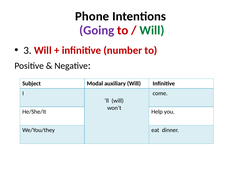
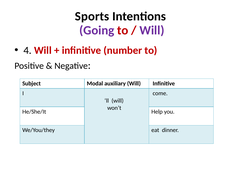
Phone: Phone -> Sports
Will at (152, 30) colour: green -> purple
3: 3 -> 4
